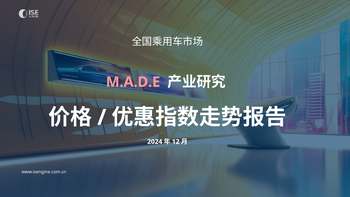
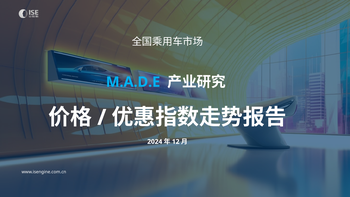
M.A.D.E colour: pink -> light blue
